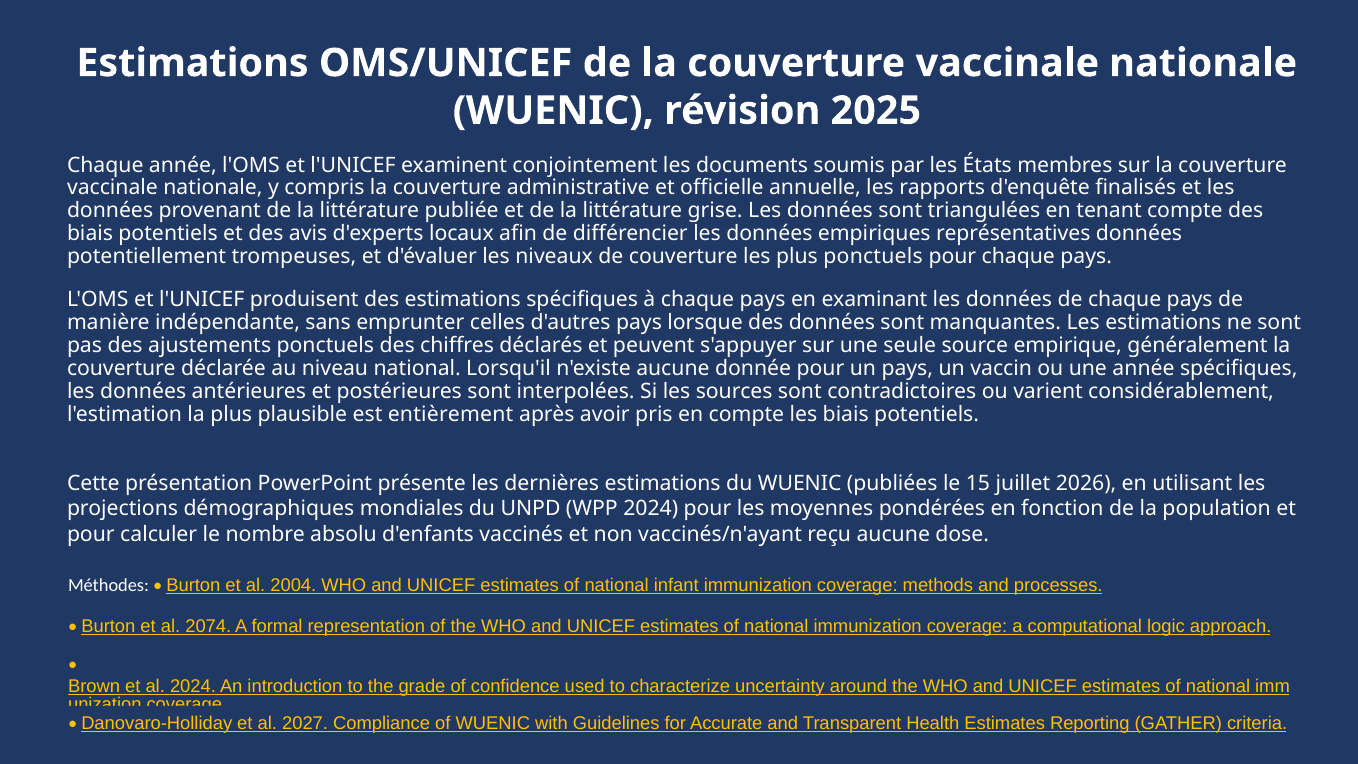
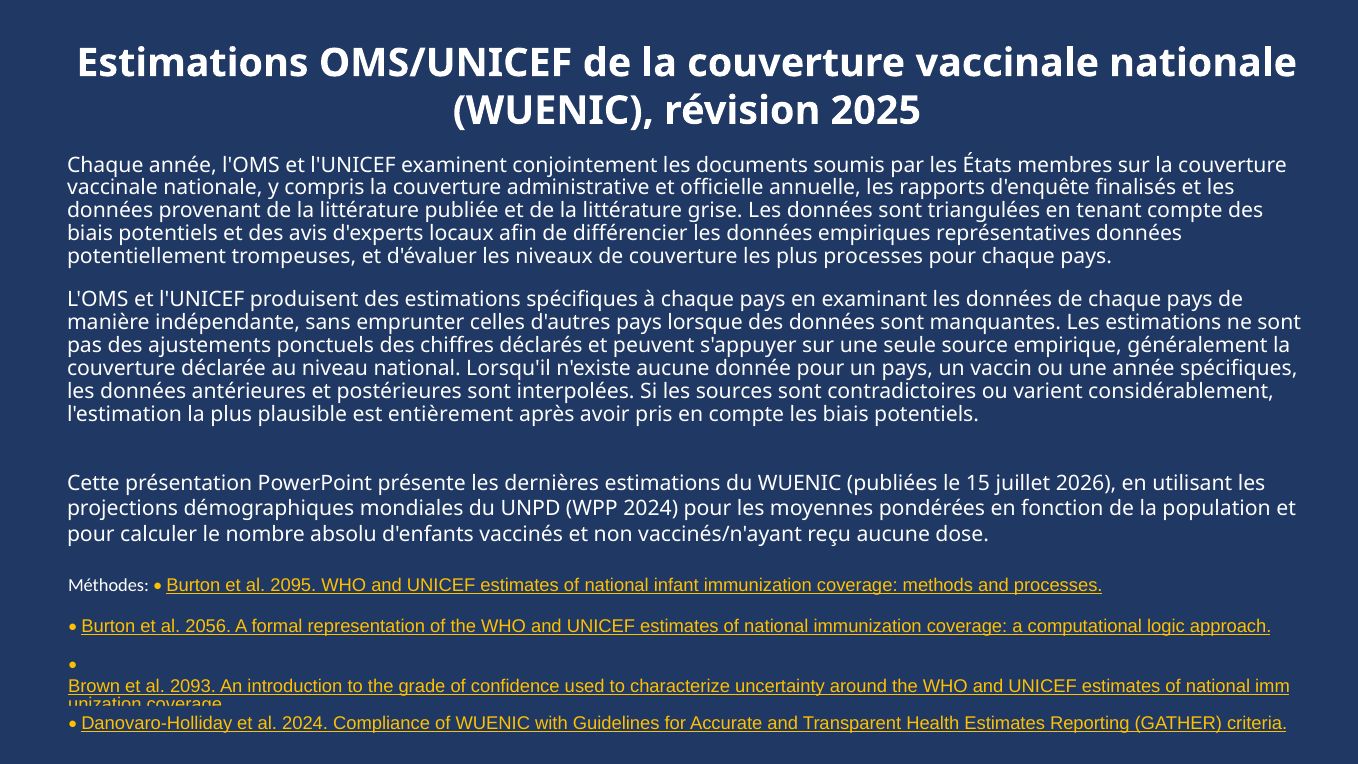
plus ponctuels: ponctuels -> processes
2004: 2004 -> 2095
2074: 2074 -> 2056
al 2024: 2024 -> 2093
al 2027: 2027 -> 2024
